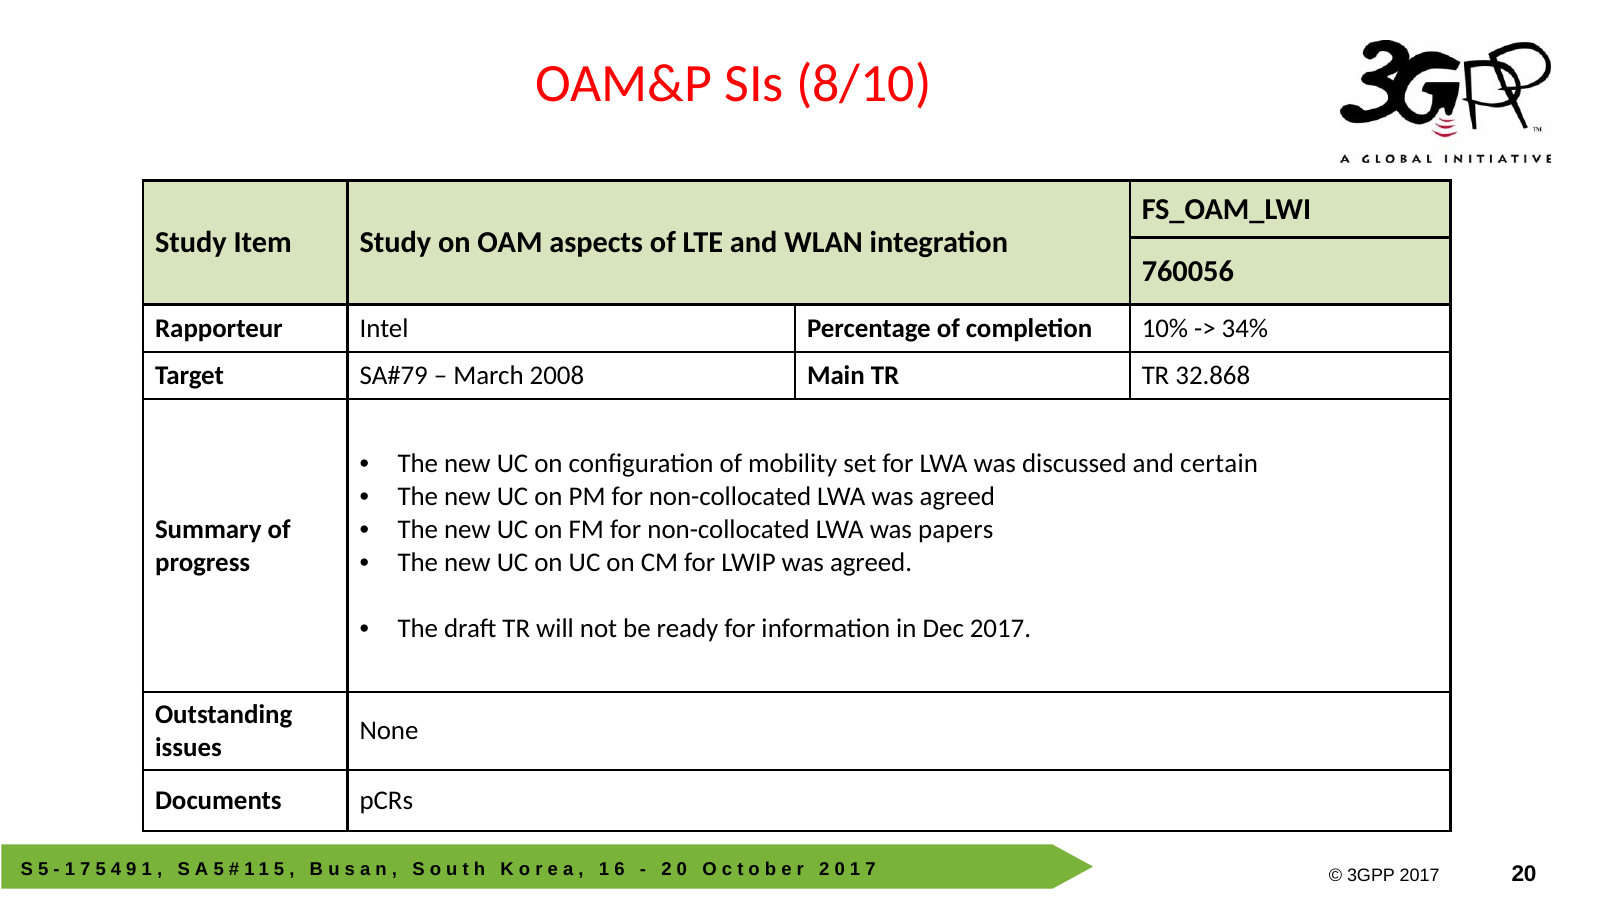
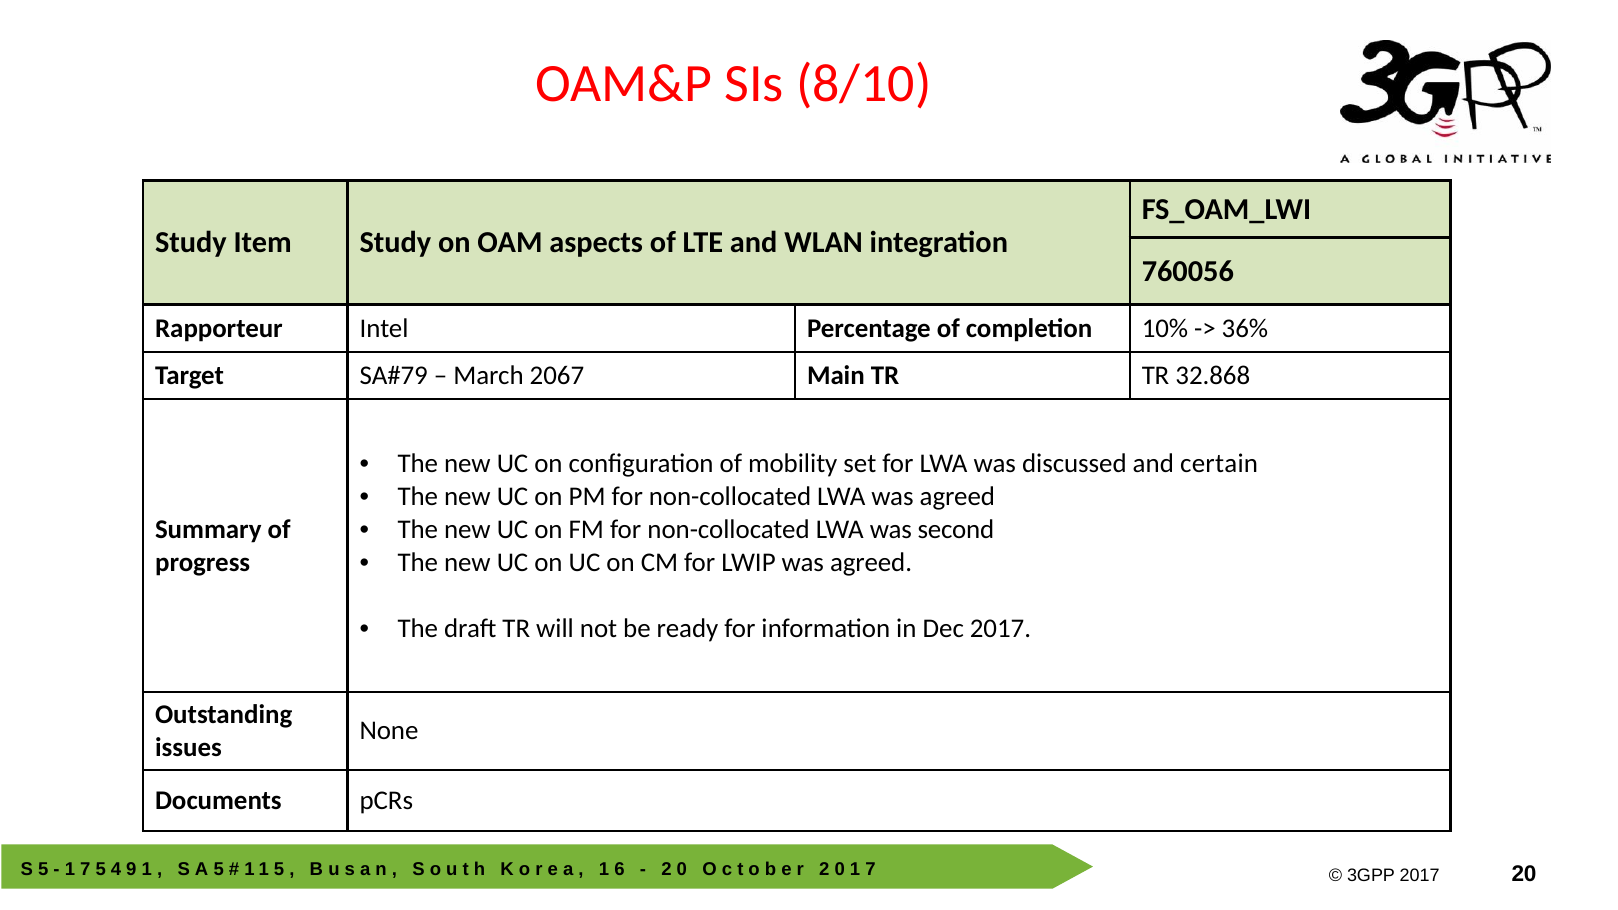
34%: 34% -> 36%
2008: 2008 -> 2067
papers: papers -> second
